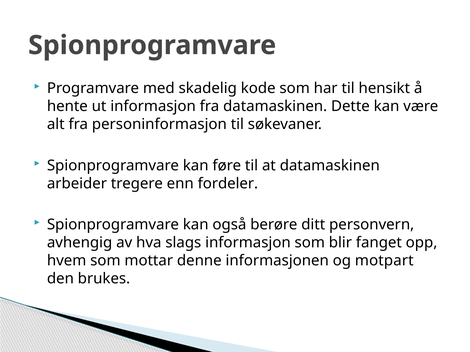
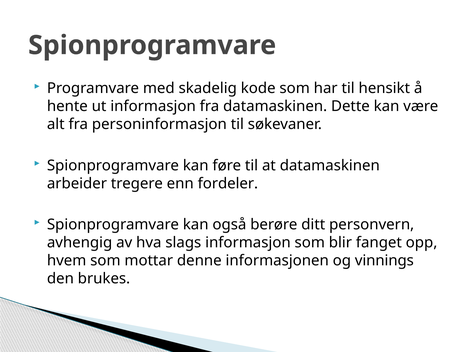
motpart: motpart -> vinnings
